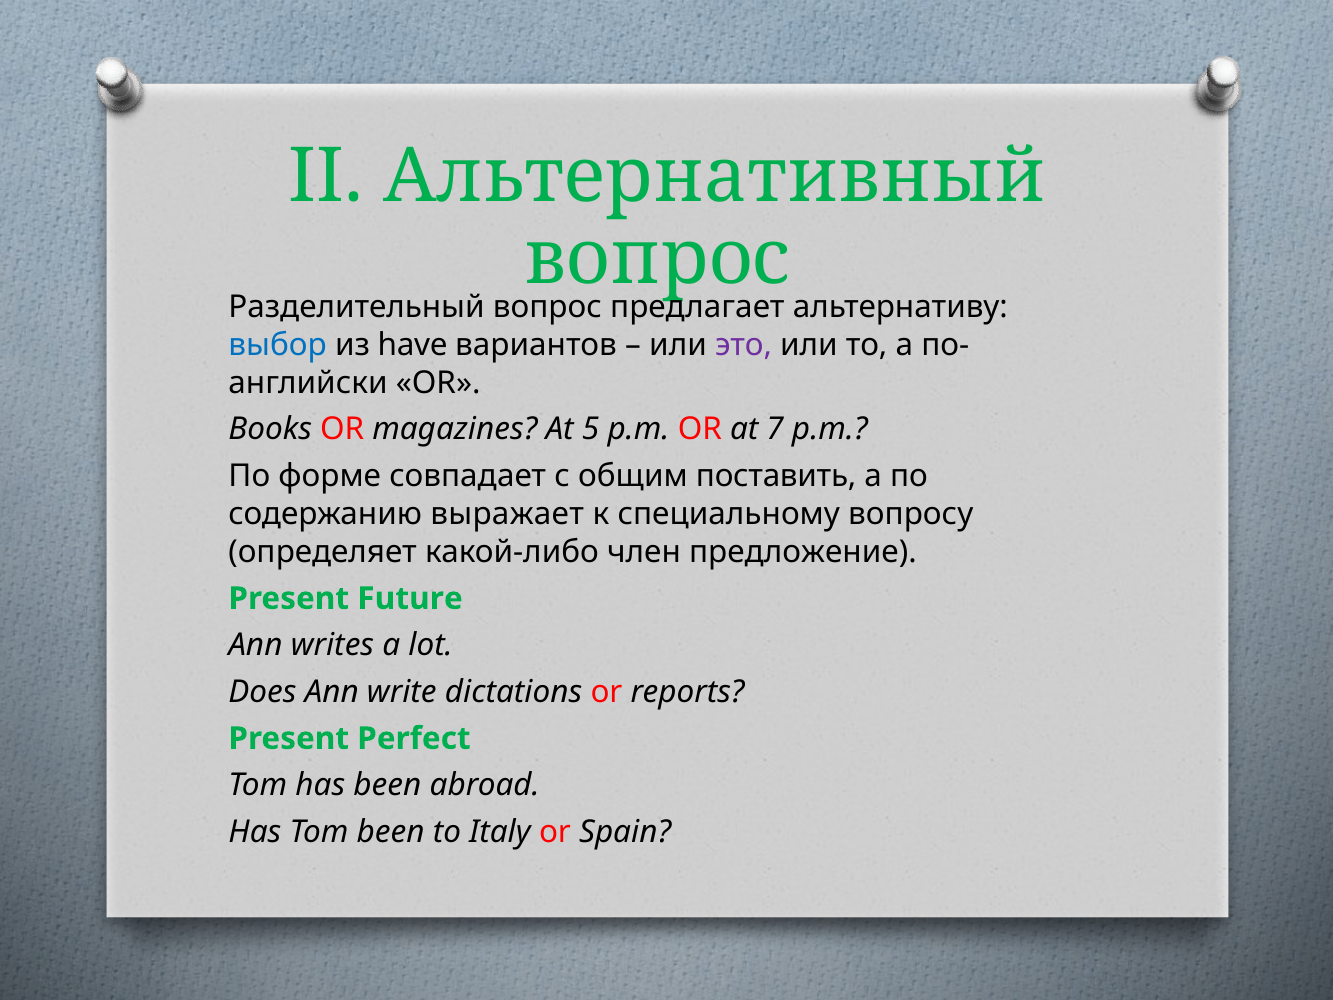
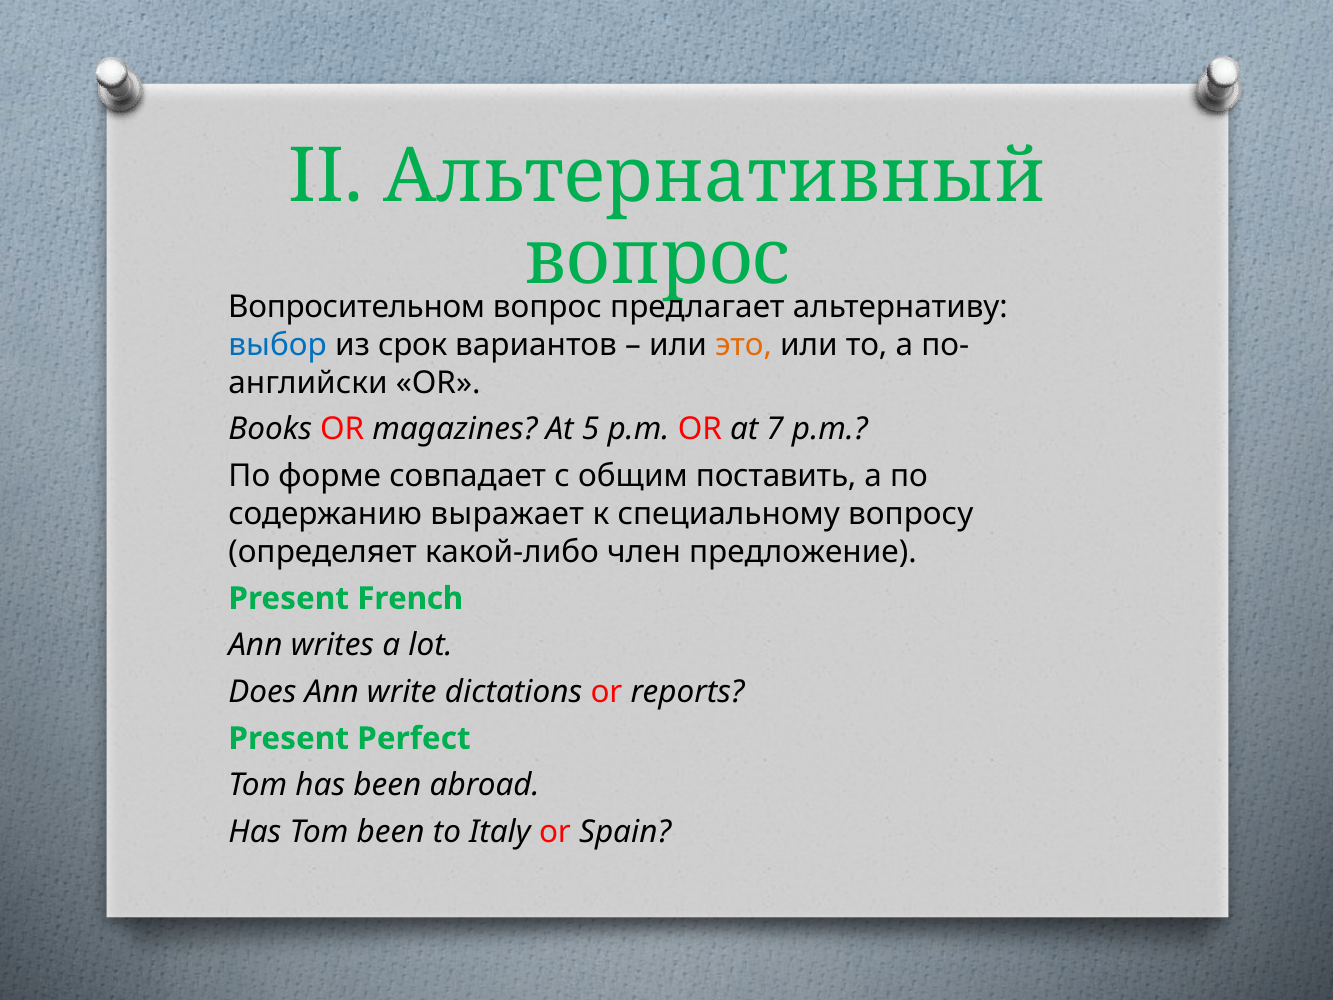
Разделительный: Разделительный -> Вопросительном
have: have -> срок
это colour: purple -> orange
Future: Future -> French
